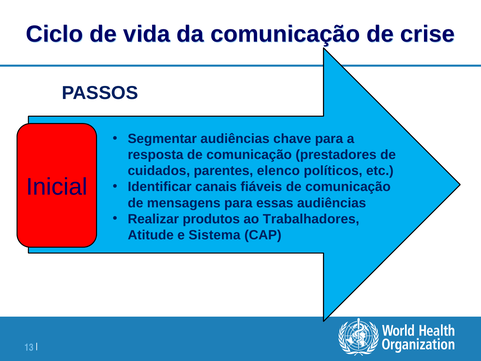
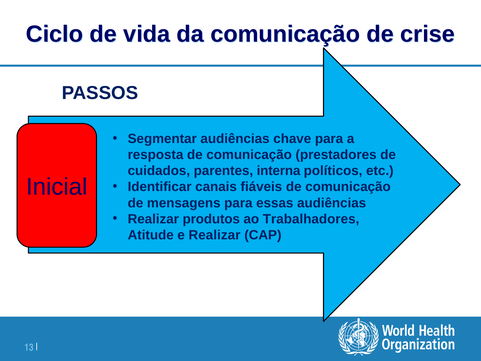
elenco: elenco -> interna
e Sistema: Sistema -> Realizar
